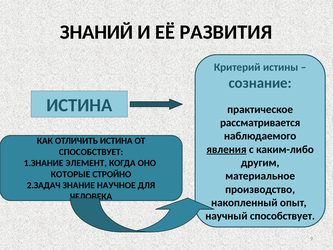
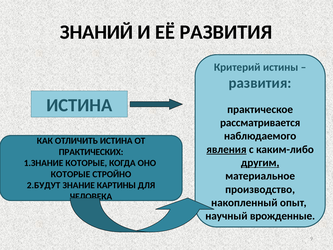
сознание at (260, 83): сознание -> развития
СПОСОБСТВУЕТ at (91, 152): СПОСОБСТВУЕТ -> ПРАКТИЧЕСКИХ
другим underline: none -> present
1.ЗНАНИЕ ЭЛЕМЕНТ: ЭЛЕМЕНТ -> КОТОРЫЕ
2.ЗАДАЧ: 2.ЗАДАЧ -> 2.БУДУТ
НАУЧНОЕ: НАУЧНОЕ -> КАРТИНЫ
способствует at (282, 216): способствует -> врожденные
